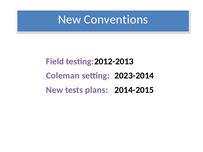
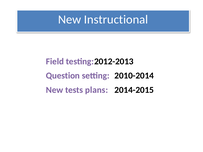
Conventions: Conventions -> Instructional
Coleman: Coleman -> Question
2023-2014: 2023-2014 -> 2010-2014
